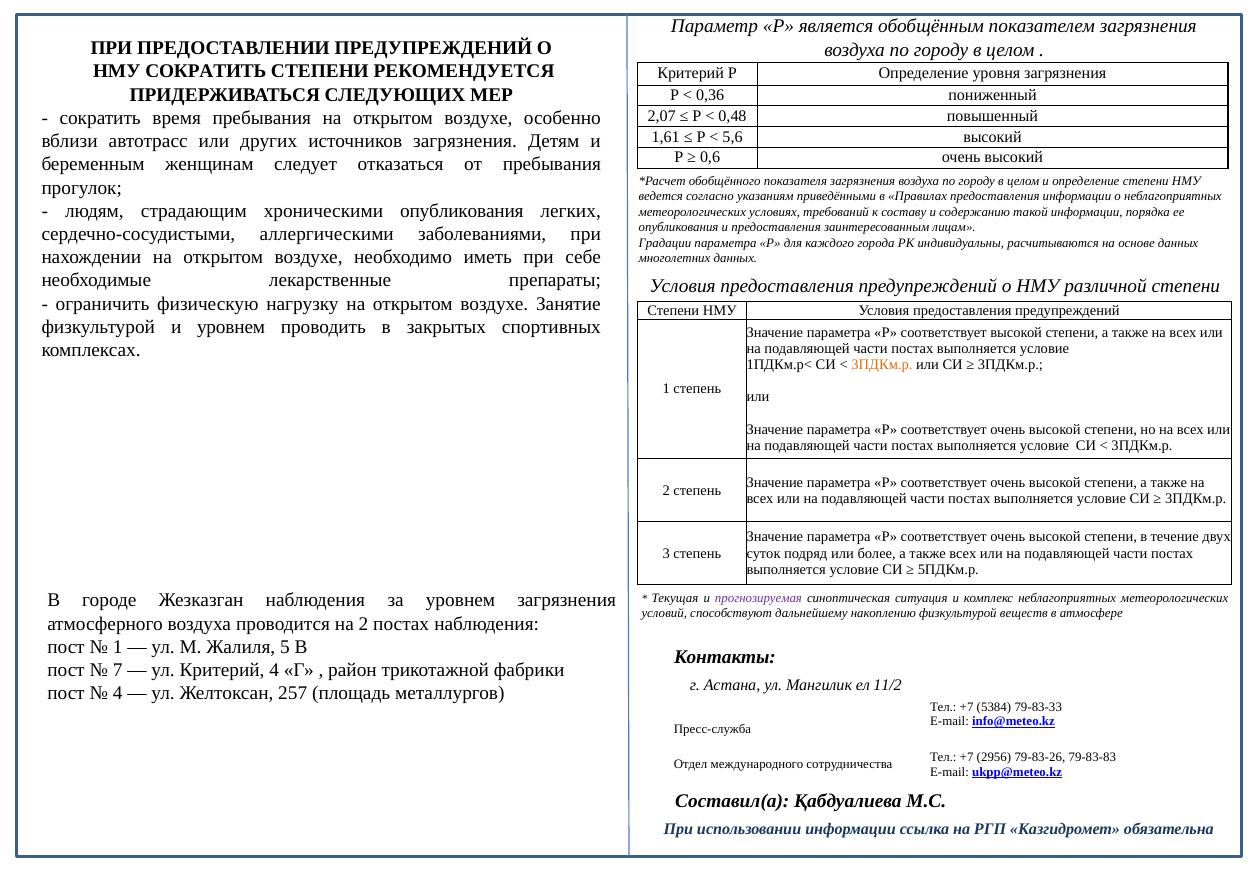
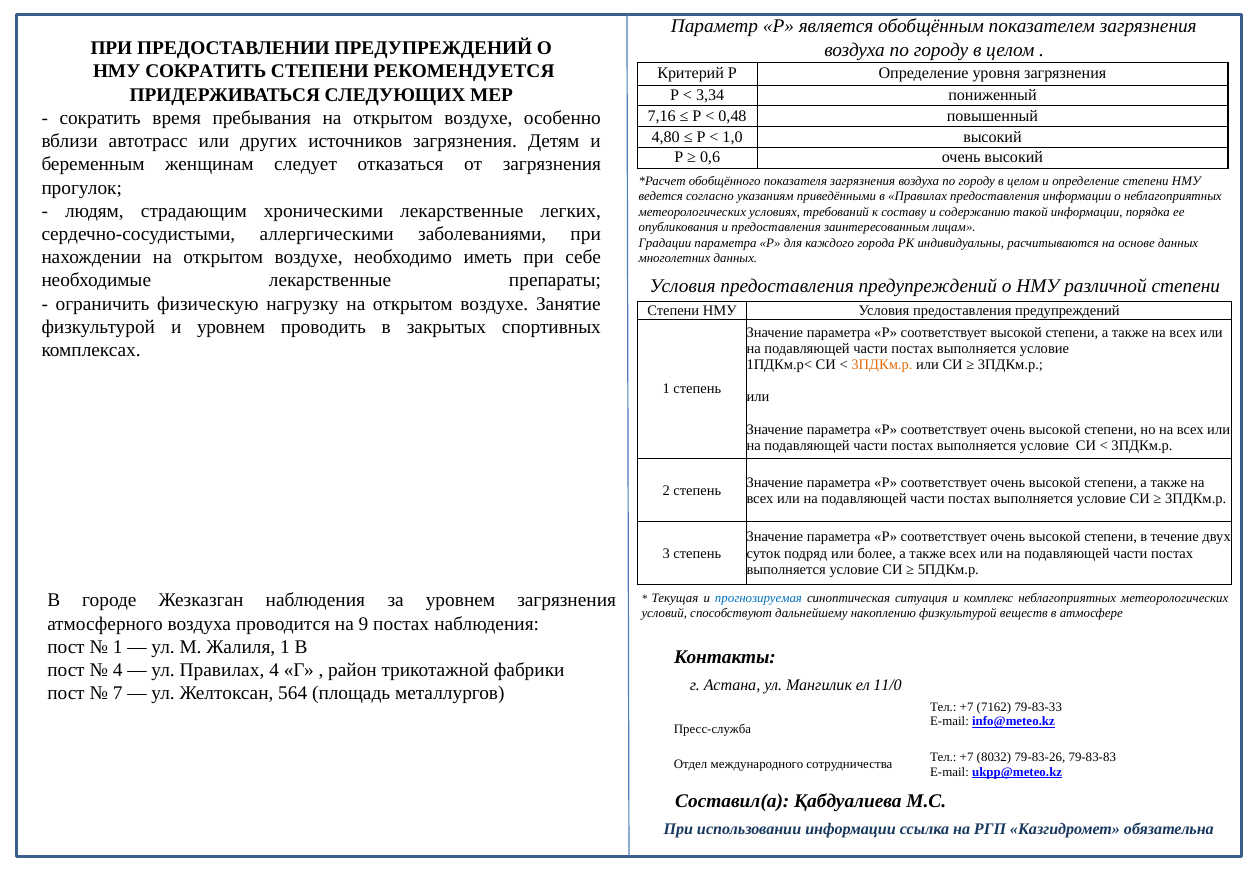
0,36: 0,36 -> 3,34
2,07: 2,07 -> 7,16
1,61: 1,61 -> 4,80
5,6: 5,6 -> 1,0
от пребывания: пребывания -> загрязнения
хроническими опубликования: опубликования -> лекарственные
прогнозируемая colour: purple -> blue
на 2: 2 -> 9
Жалиля 5: 5 -> 1
7 at (118, 670): 7 -> 4
ул Критерий: Критерий -> Правилах
11/2: 11/2 -> 11/0
4 at (118, 693): 4 -> 7
257: 257 -> 564
5384: 5384 -> 7162
2956: 2956 -> 8032
